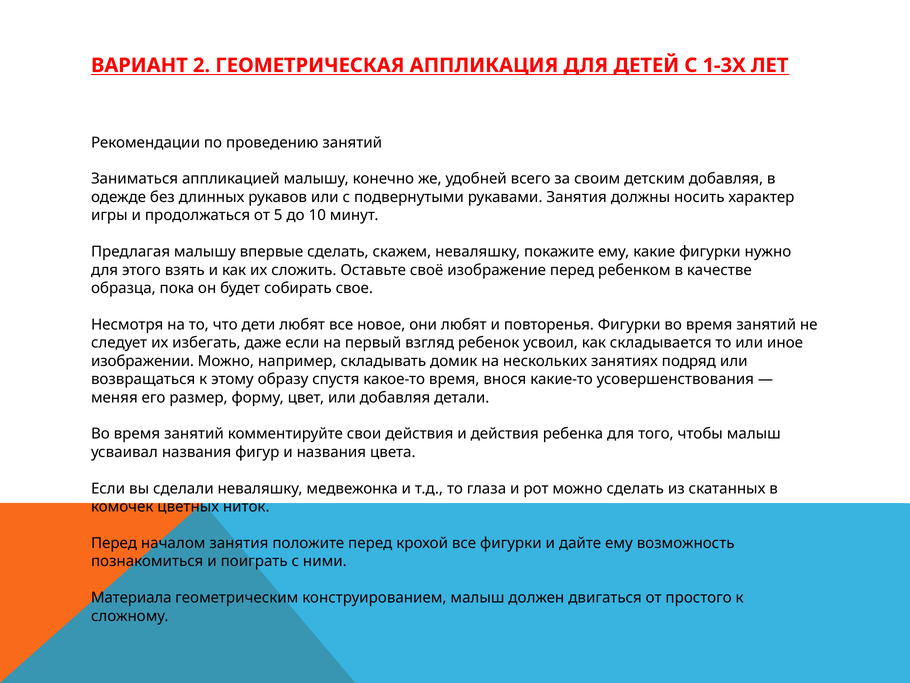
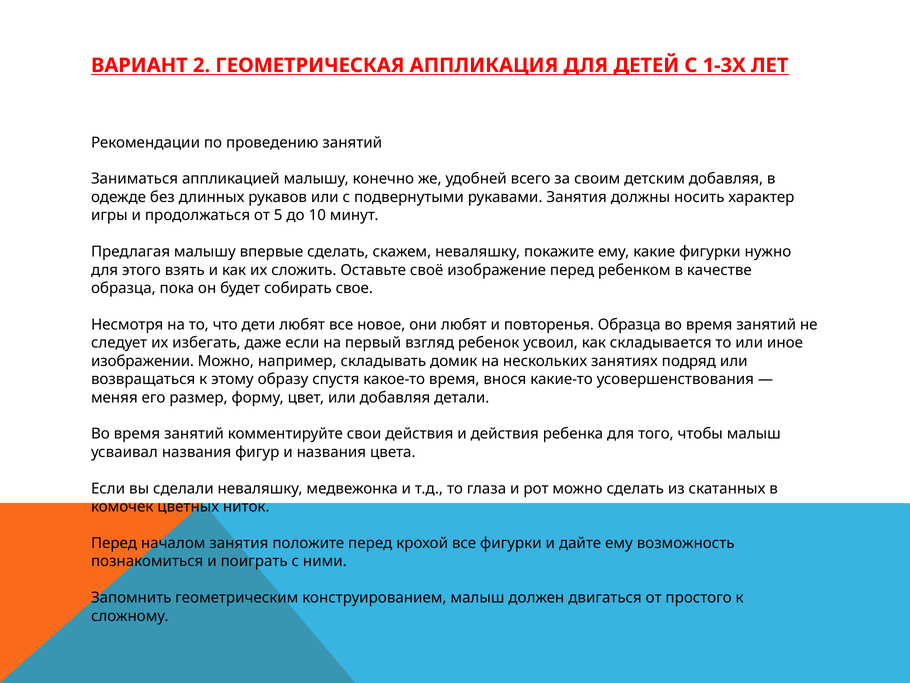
повторенья Фигурки: Фигурки -> Образца
Материала: Материала -> Запомнить
